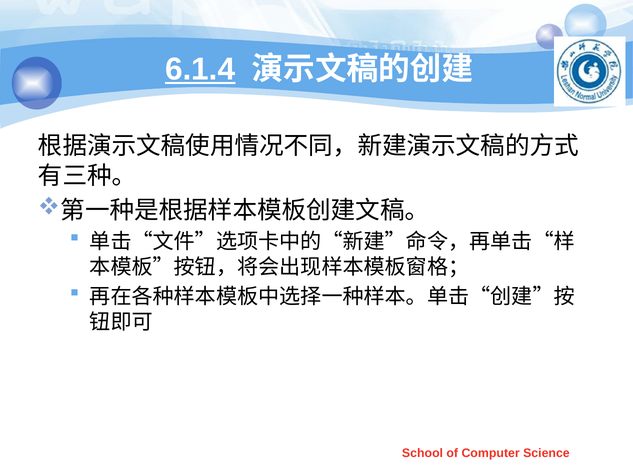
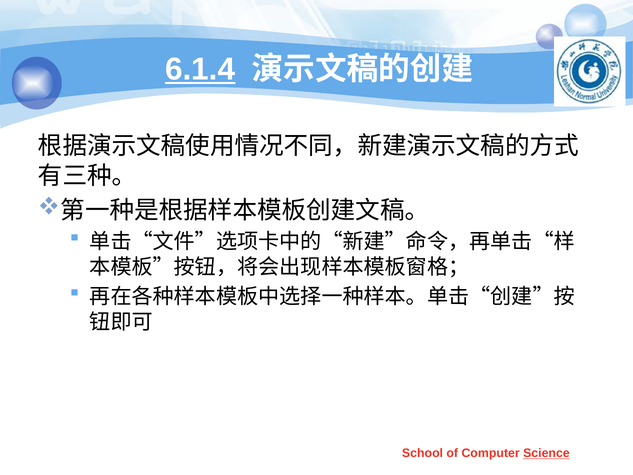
Science underline: none -> present
